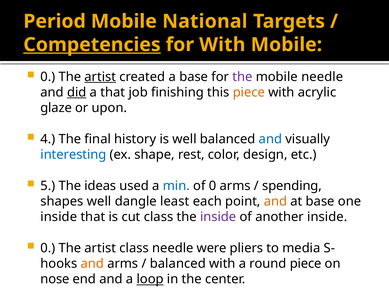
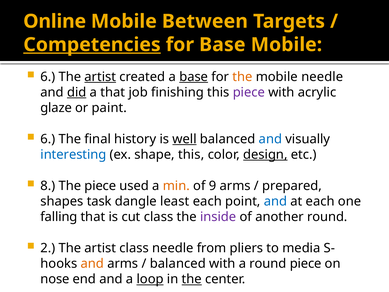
Period: Period -> Online
National: National -> Between
for With: With -> Base
0 at (48, 77): 0 -> 6
base at (194, 77) underline: none -> present
the at (242, 77) colour: purple -> orange
piece at (249, 92) colour: orange -> purple
upon: upon -> paint
4 at (48, 139): 4 -> 6
well at (185, 139) underline: none -> present
shape rest: rest -> this
design underline: none -> present
5: 5 -> 8
The ideas: ideas -> piece
min colour: blue -> orange
of 0: 0 -> 9
spending: spending -> prepared
shapes well: well -> task
and at (275, 201) colour: orange -> blue
at base: base -> each
inside at (59, 217): inside -> falling
another inside: inside -> round
0 at (48, 248): 0 -> 2
were: were -> from
the at (192, 279) underline: none -> present
